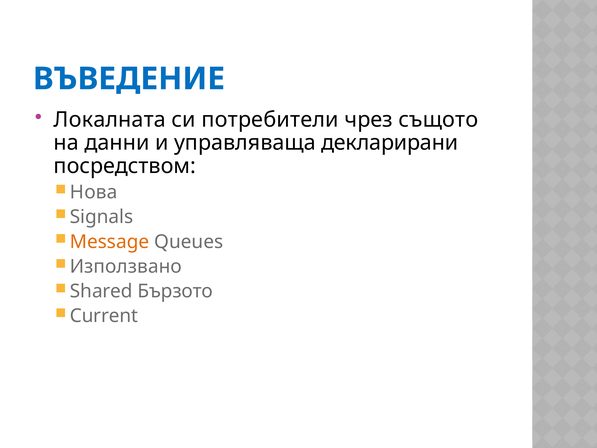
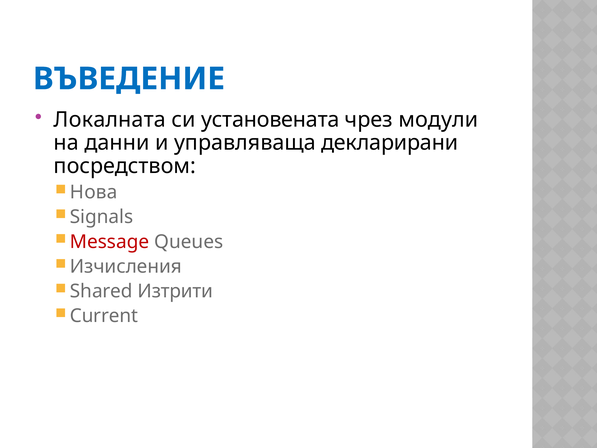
потребители: потребители -> установената
същото: същото -> модули
Message colour: orange -> red
Използвано: Използвано -> Изчисления
Бързото: Бързото -> Изтрити
